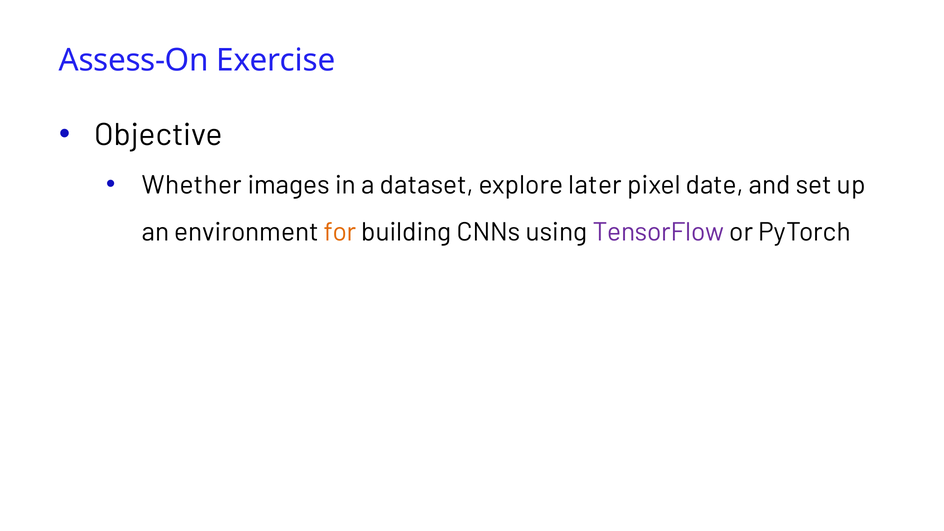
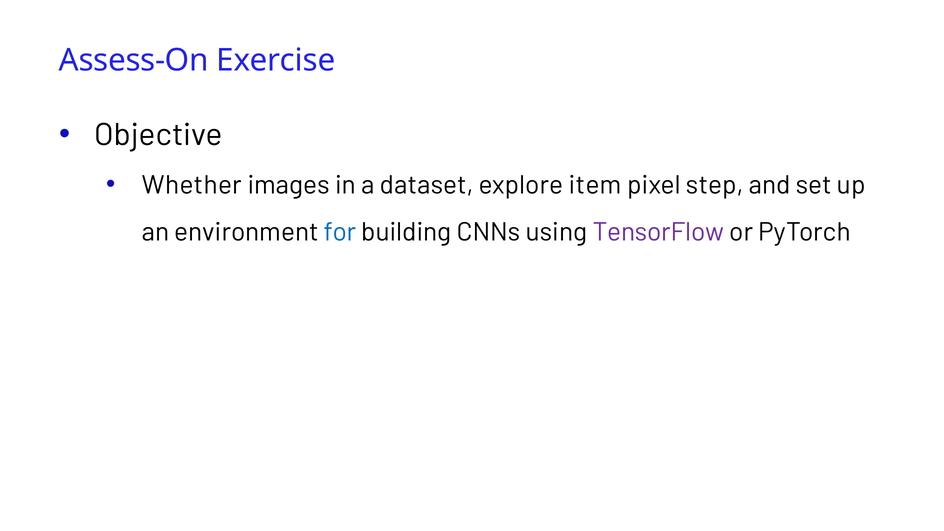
later: later -> item
date: date -> step
for colour: orange -> blue
